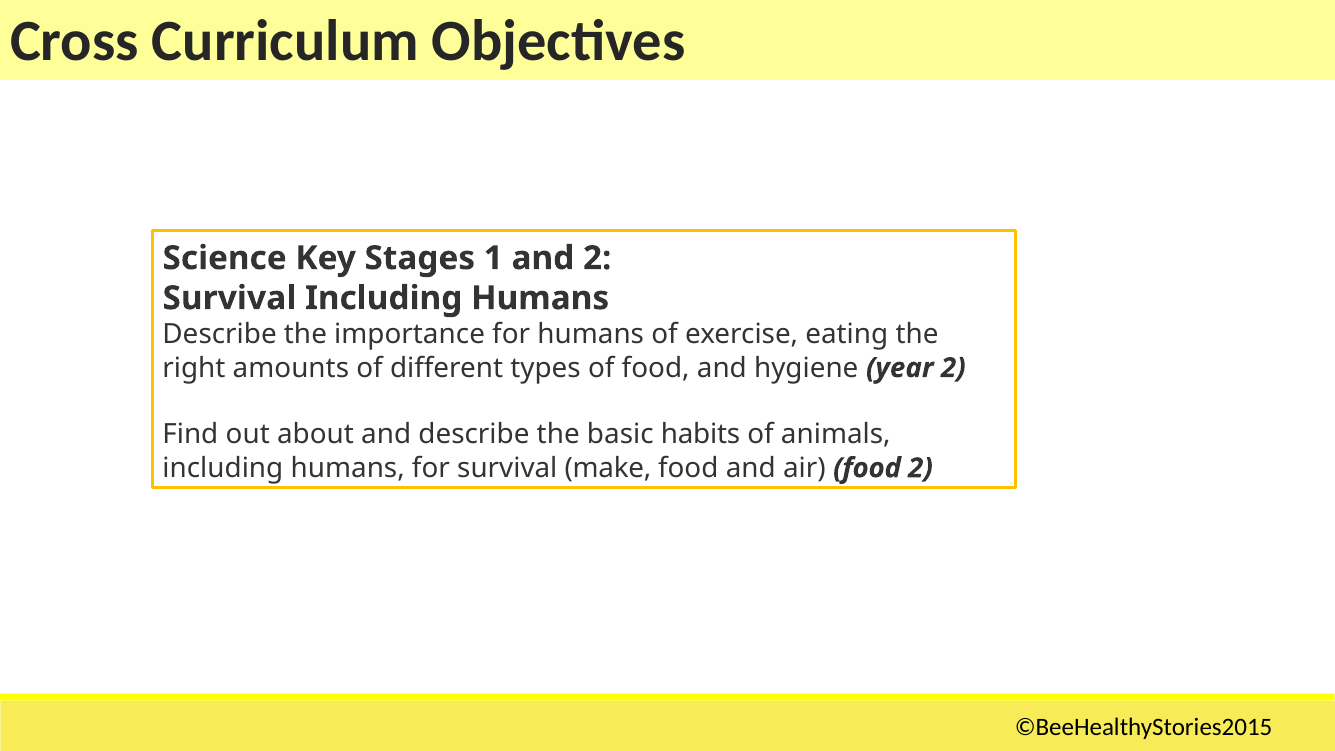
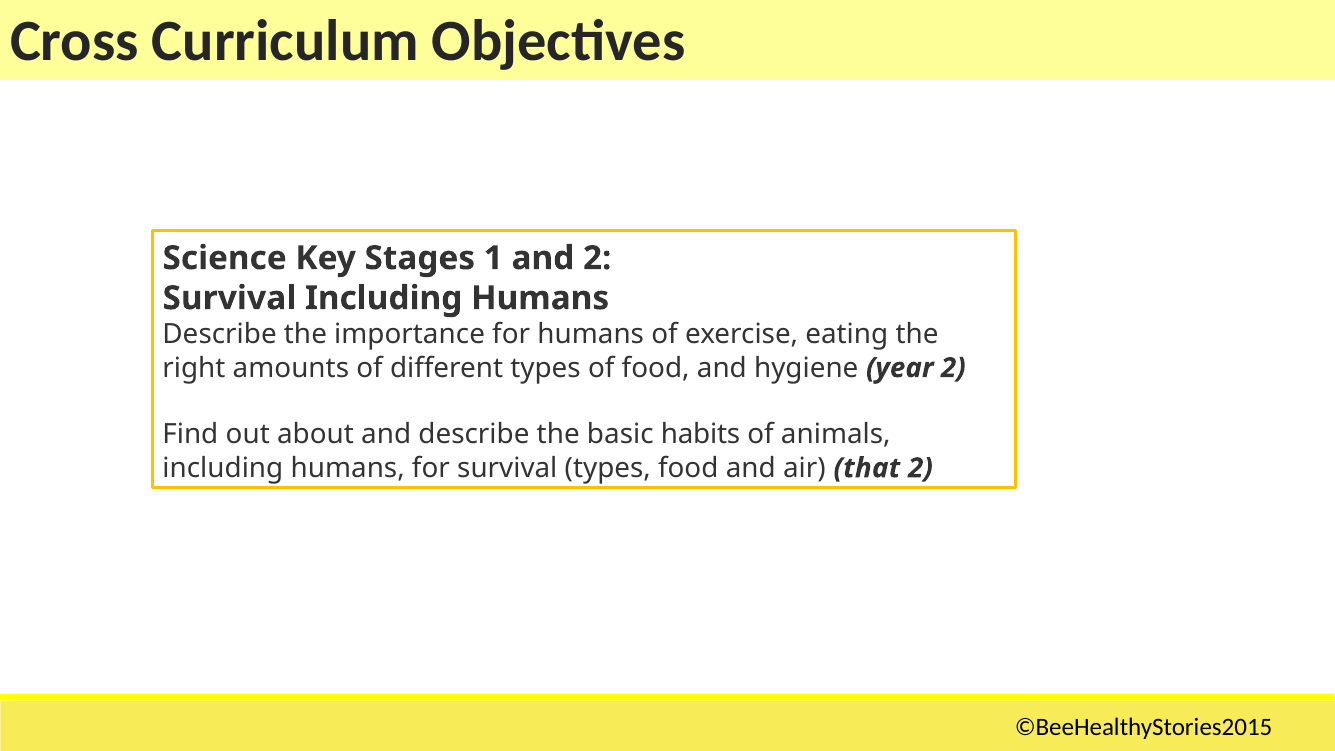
survival make: make -> types
air food: food -> that
